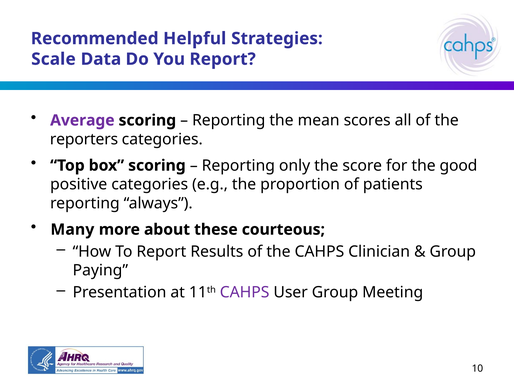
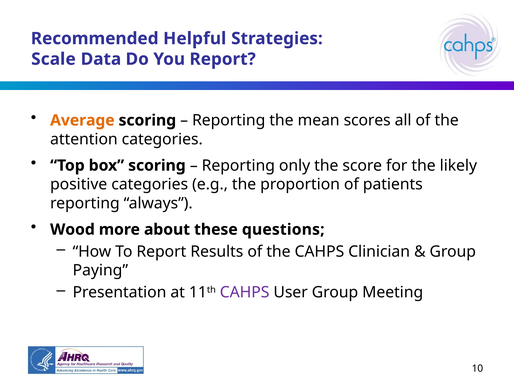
Average colour: purple -> orange
reporters: reporters -> attention
good: good -> likely
Many: Many -> Wood
courteous: courteous -> questions
